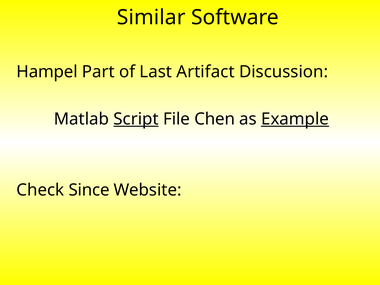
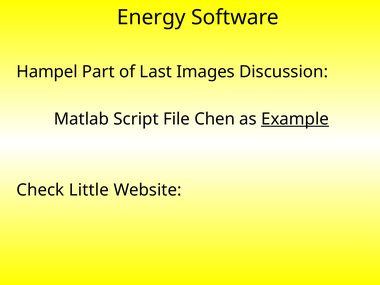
Similar: Similar -> Energy
Artifact: Artifact -> Images
Script underline: present -> none
Since: Since -> Little
